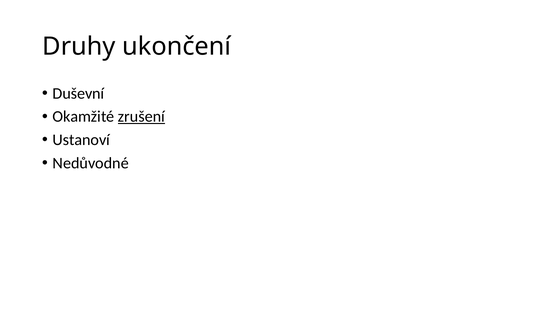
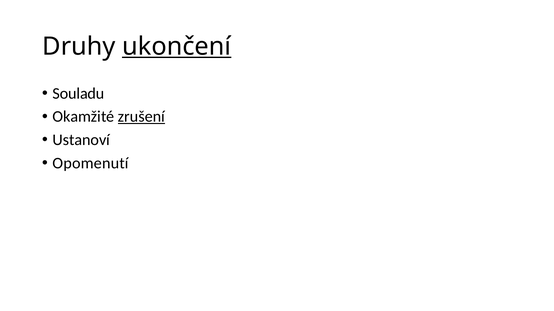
ukončení underline: none -> present
Duševní: Duševní -> Souladu
Nedůvodné: Nedůvodné -> Opomenutí
